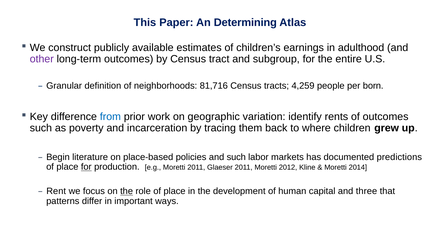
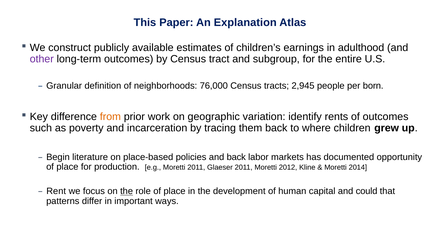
Determining: Determining -> Explanation
81,716: 81,716 -> 76,000
4,259: 4,259 -> 2,945
from colour: blue -> orange
and such: such -> back
predictions: predictions -> opportunity
for at (86, 167) underline: present -> none
three: three -> could
